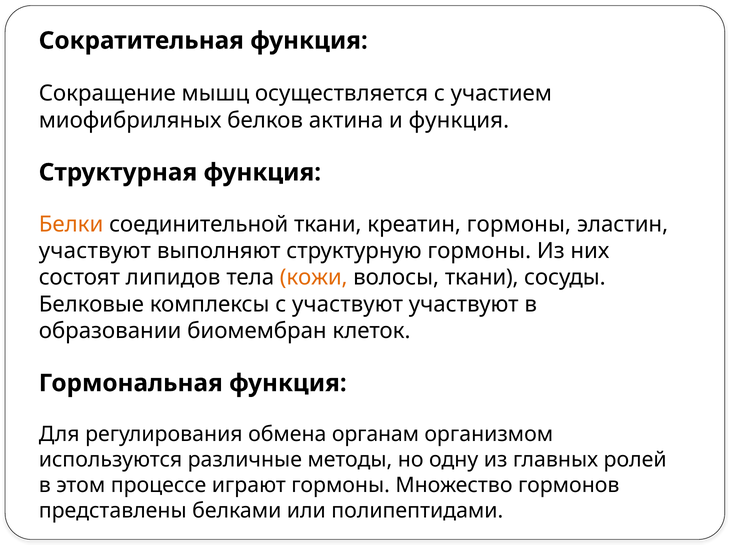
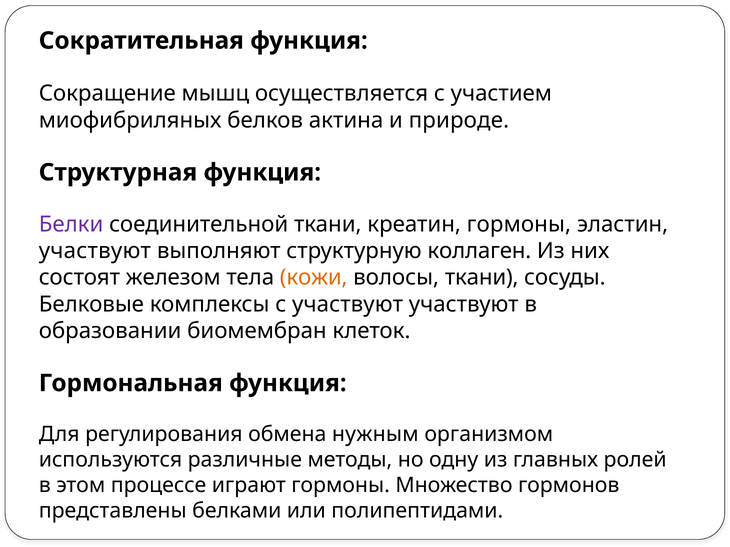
и функция: функция -> природе
Белки colour: orange -> purple
структурную гормоны: гормоны -> коллаген
липидов: липидов -> железом
органам: органам -> нужным
